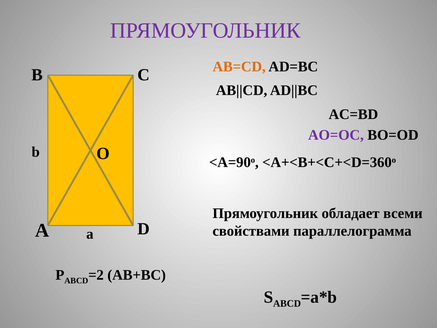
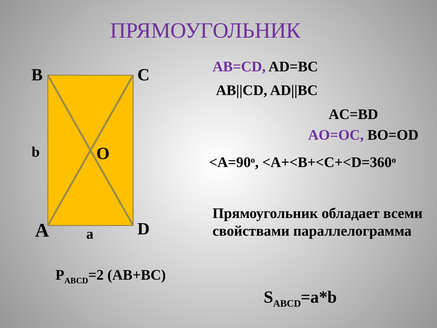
AB=CD colour: orange -> purple
